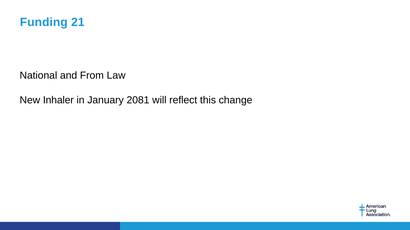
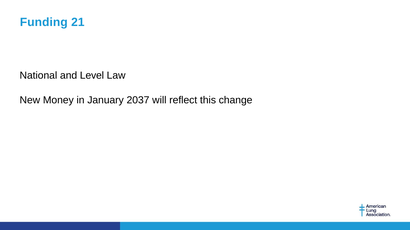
From: From -> Level
Inhaler: Inhaler -> Money
2081: 2081 -> 2037
